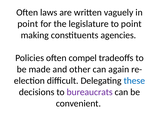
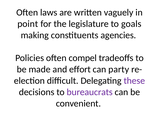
to point: point -> goals
other: other -> effort
again: again -> party
these colour: blue -> purple
